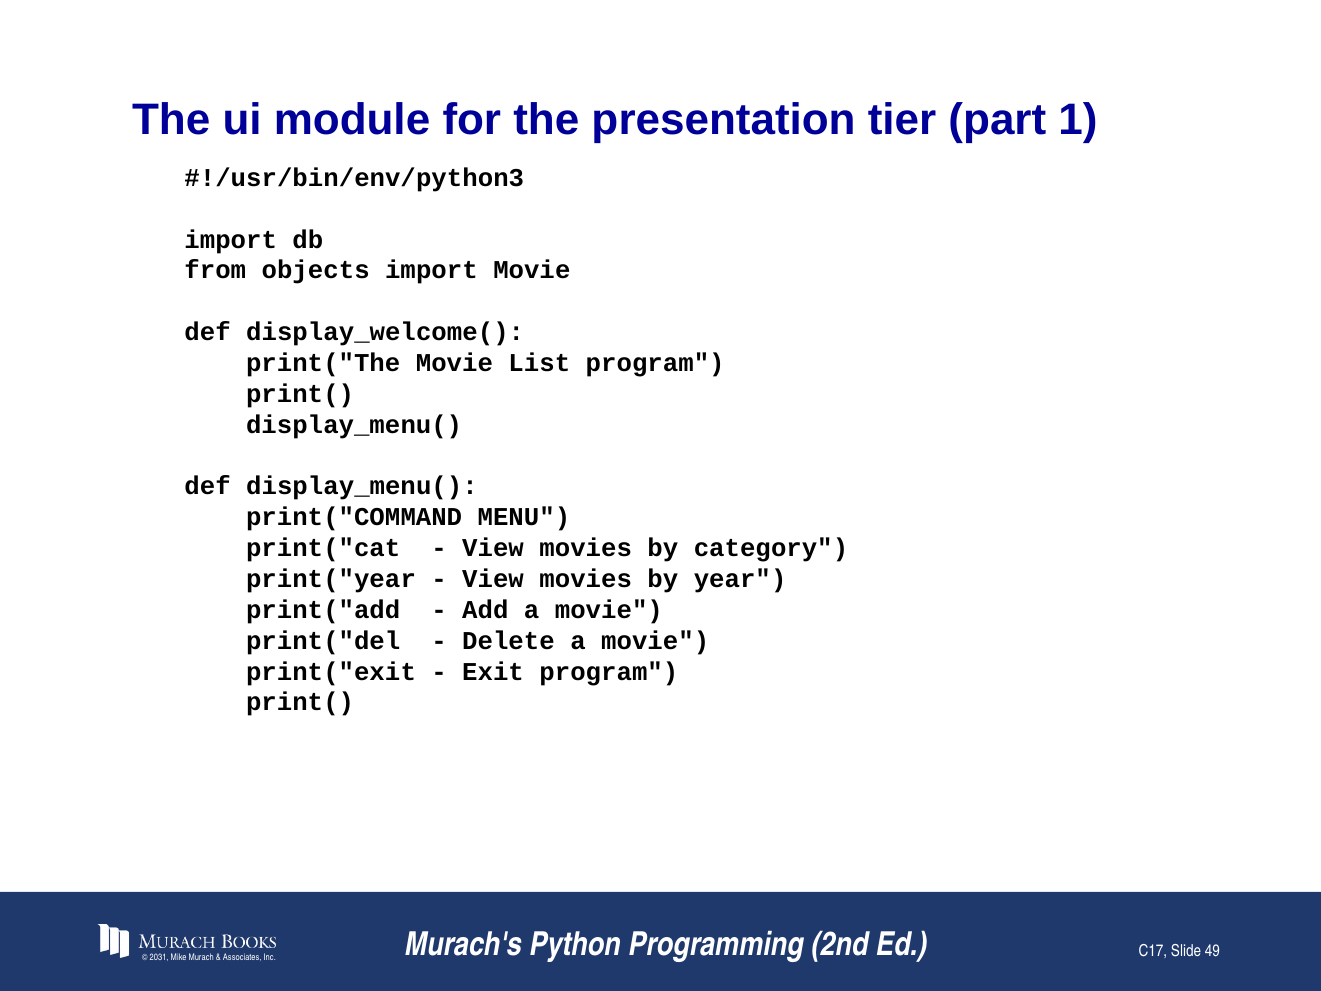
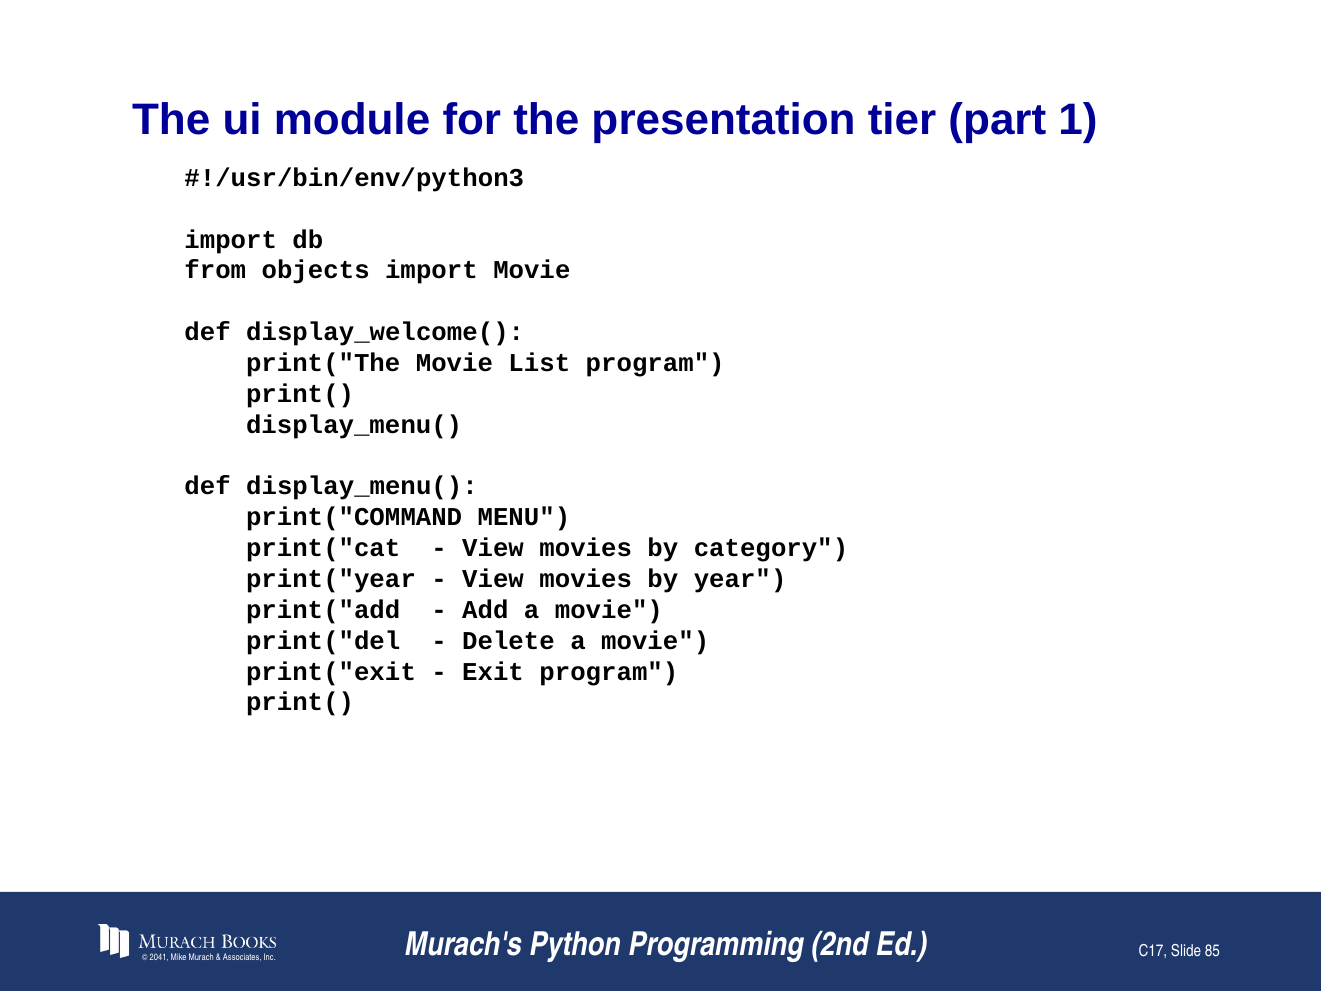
2031: 2031 -> 2041
49: 49 -> 85
